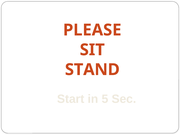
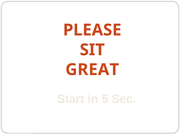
STAND: STAND -> GREAT
